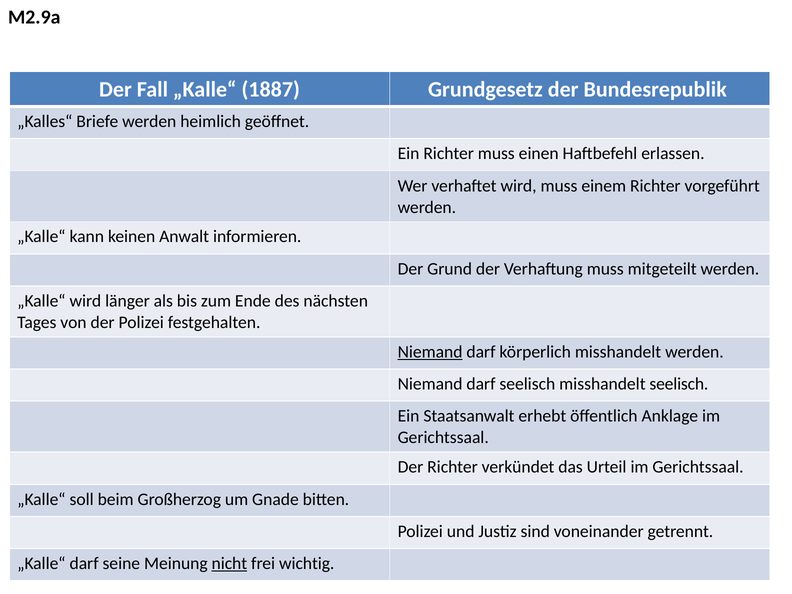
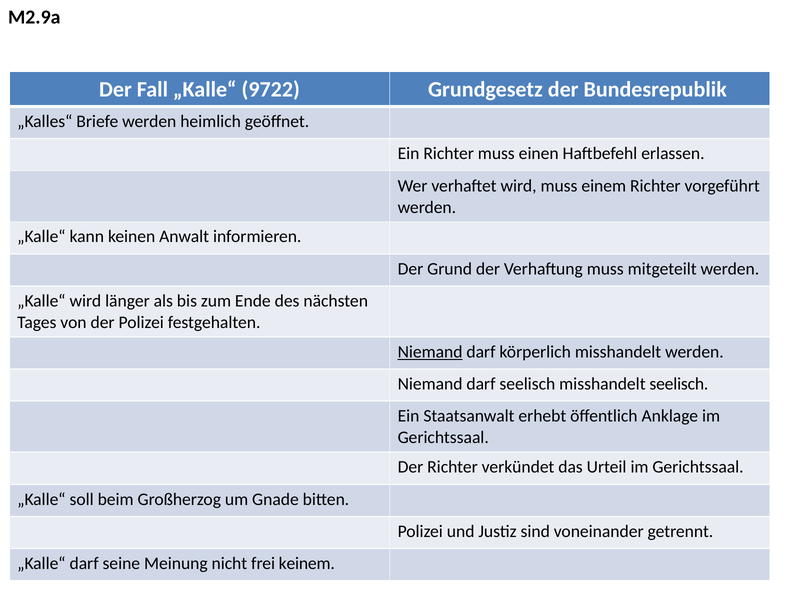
1887: 1887 -> 9722
nicht underline: present -> none
wichtig: wichtig -> keinem
